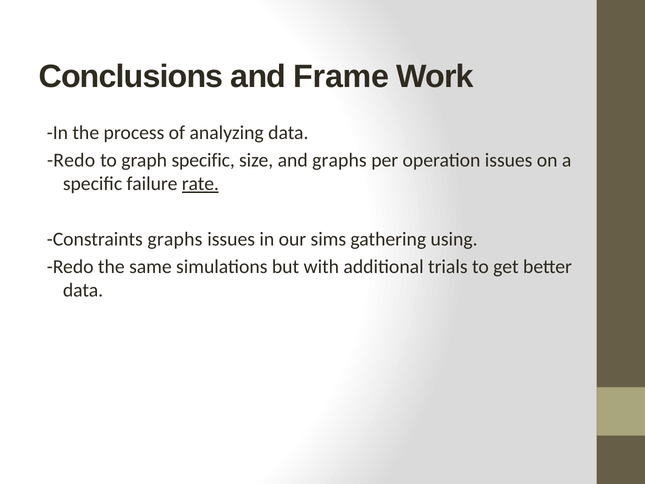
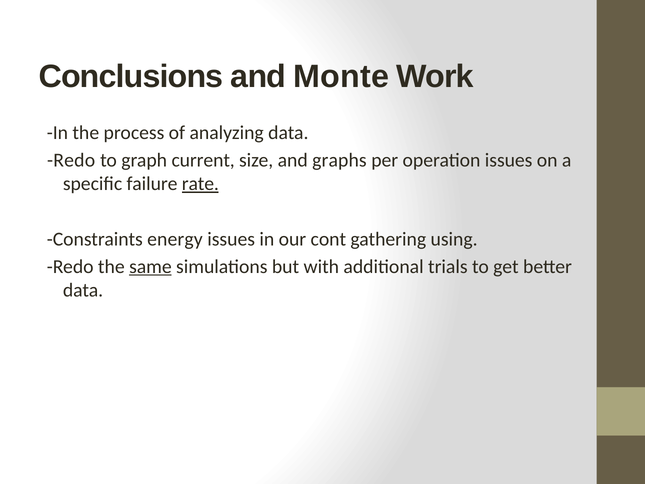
Frame: Frame -> Monte
graph specific: specific -> current
Constraints graphs: graphs -> energy
sims: sims -> cont
same underline: none -> present
